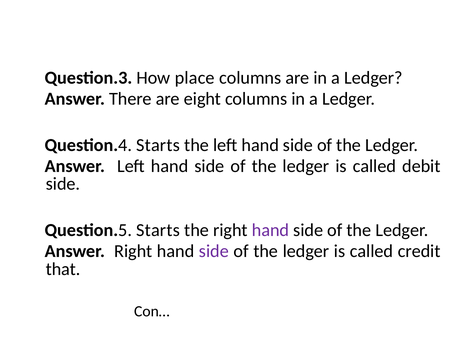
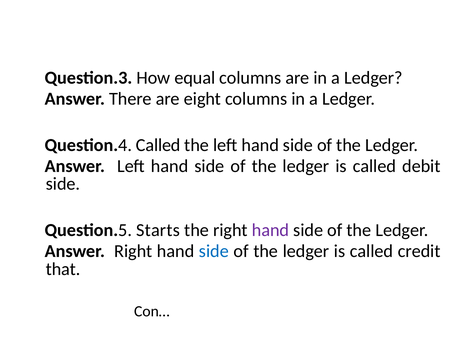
place: place -> equal
Question.4 Starts: Starts -> Called
side at (214, 251) colour: purple -> blue
